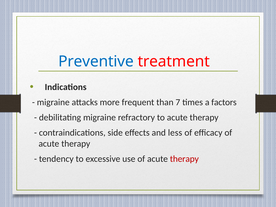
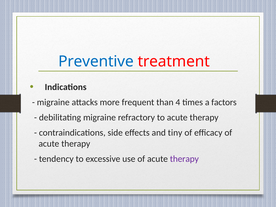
7: 7 -> 4
less: less -> tiny
therapy at (184, 159) colour: red -> purple
